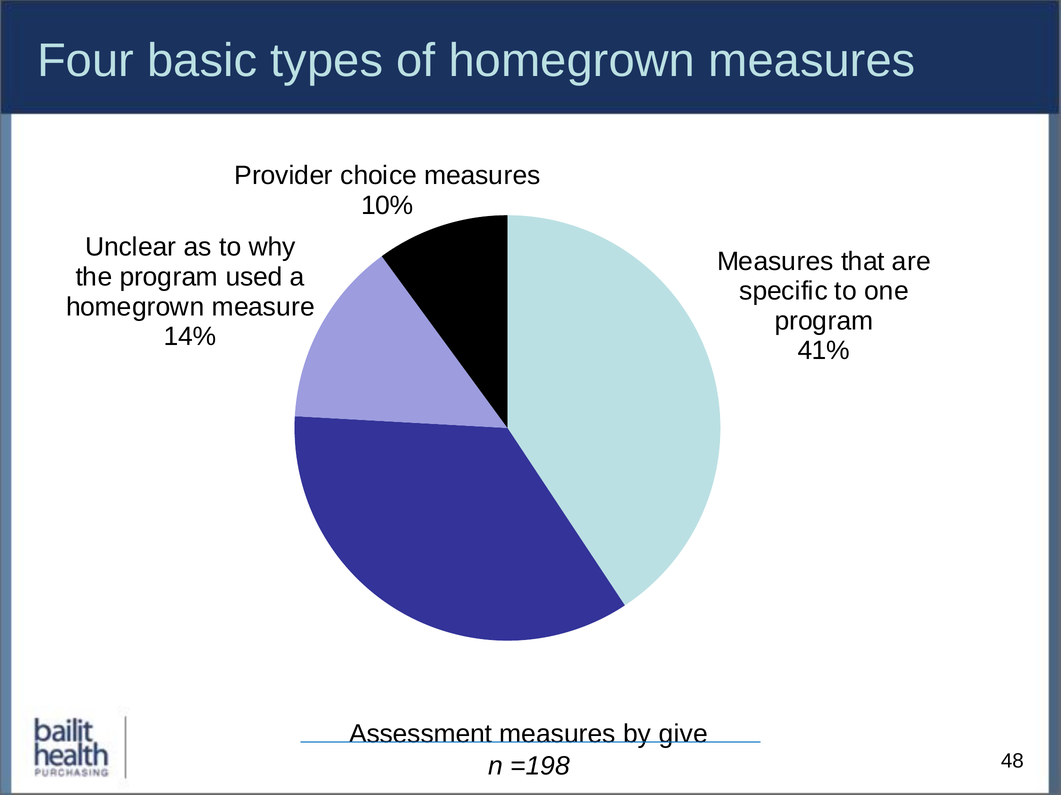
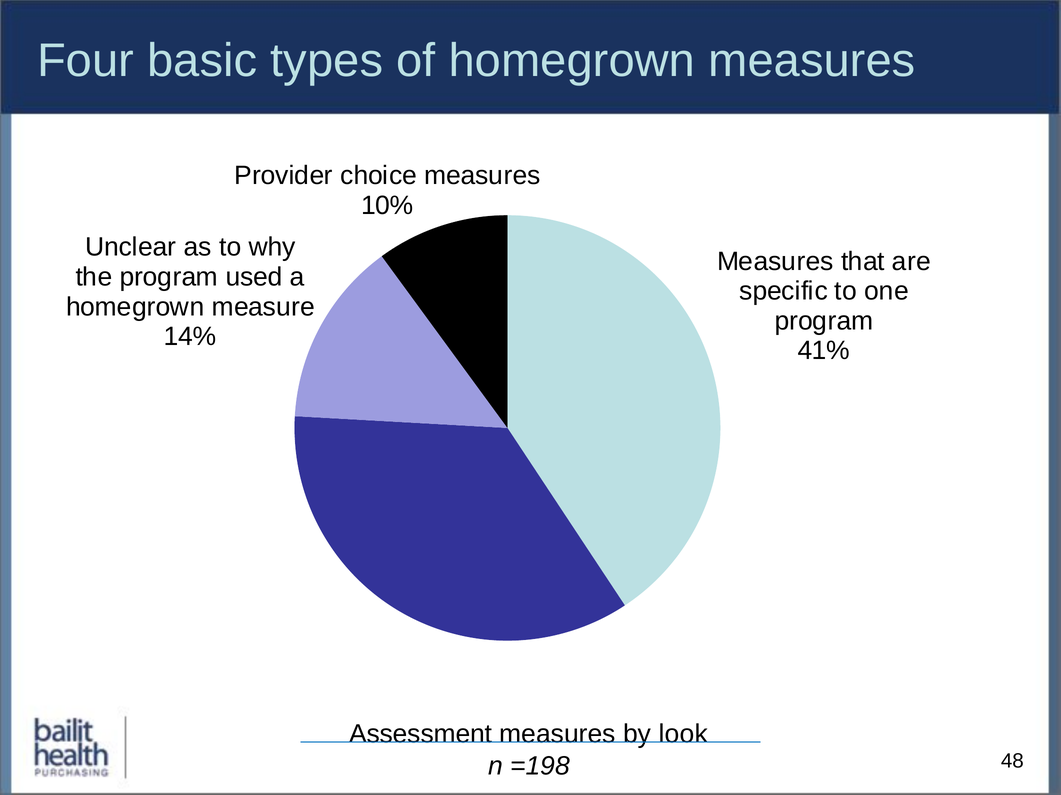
give: give -> look
